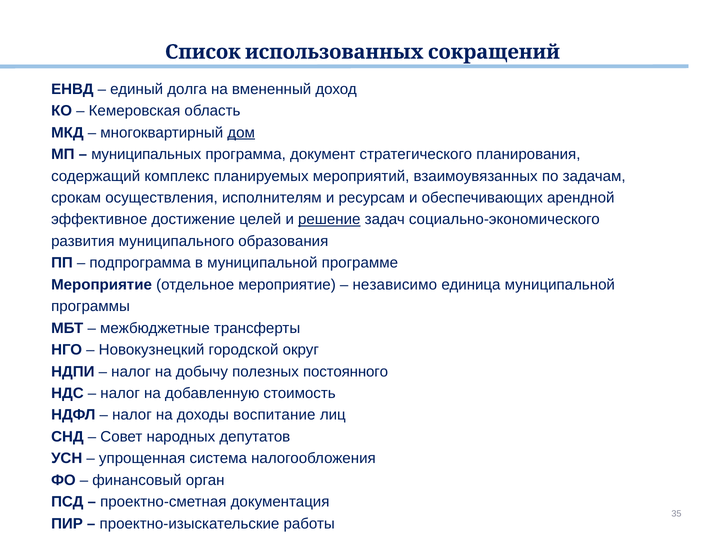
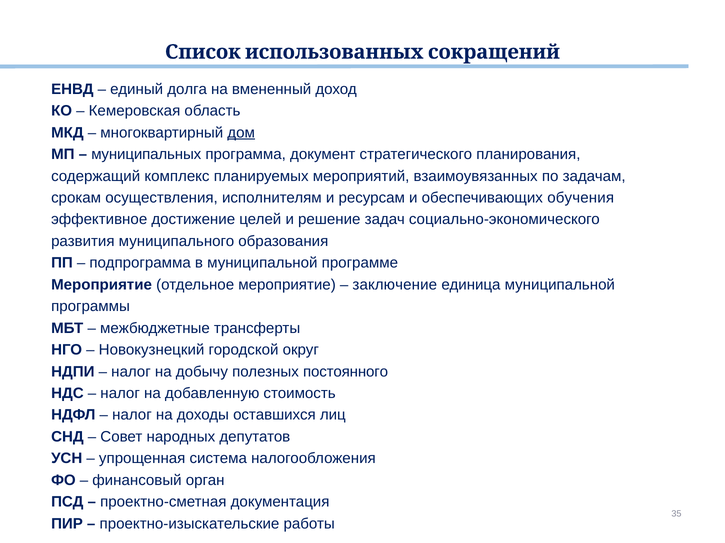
арендной: арендной -> обучения
решение underline: present -> none
независимо: независимо -> заключение
воспитание: воспитание -> оставшихся
